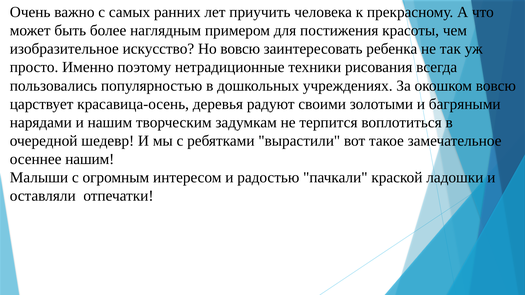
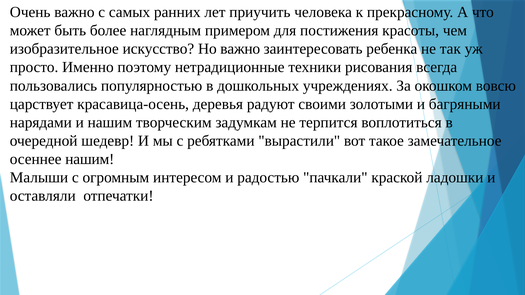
Но вовсю: вовсю -> важно
